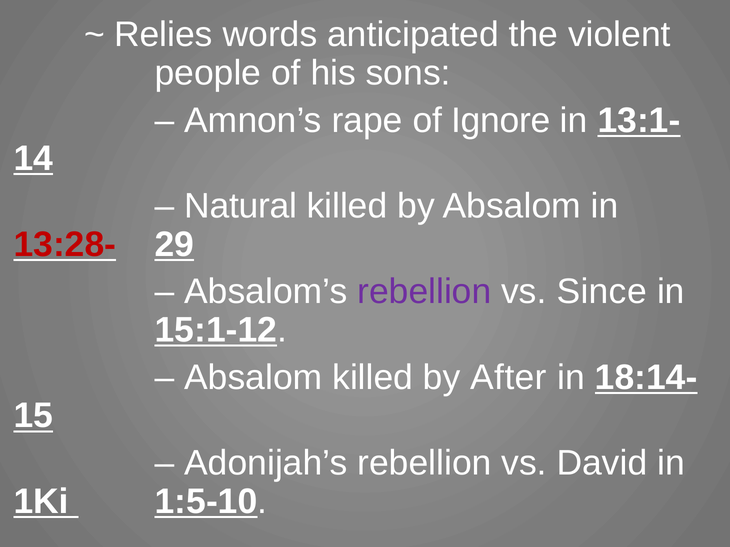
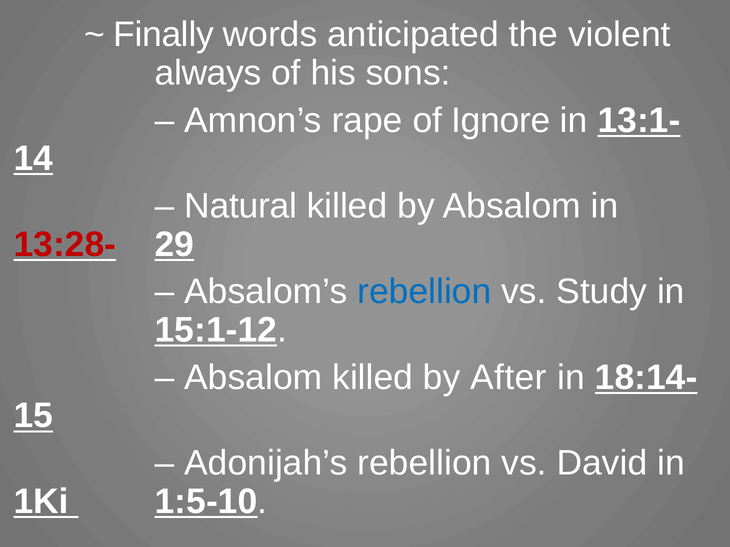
Relies: Relies -> Finally
people: people -> always
rebellion at (424, 292) colour: purple -> blue
Since: Since -> Study
